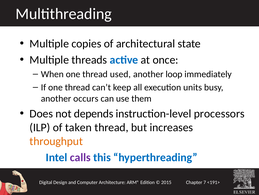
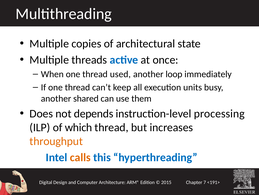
occurs: occurs -> shared
processors: processors -> processing
taken: taken -> which
calls colour: purple -> orange
